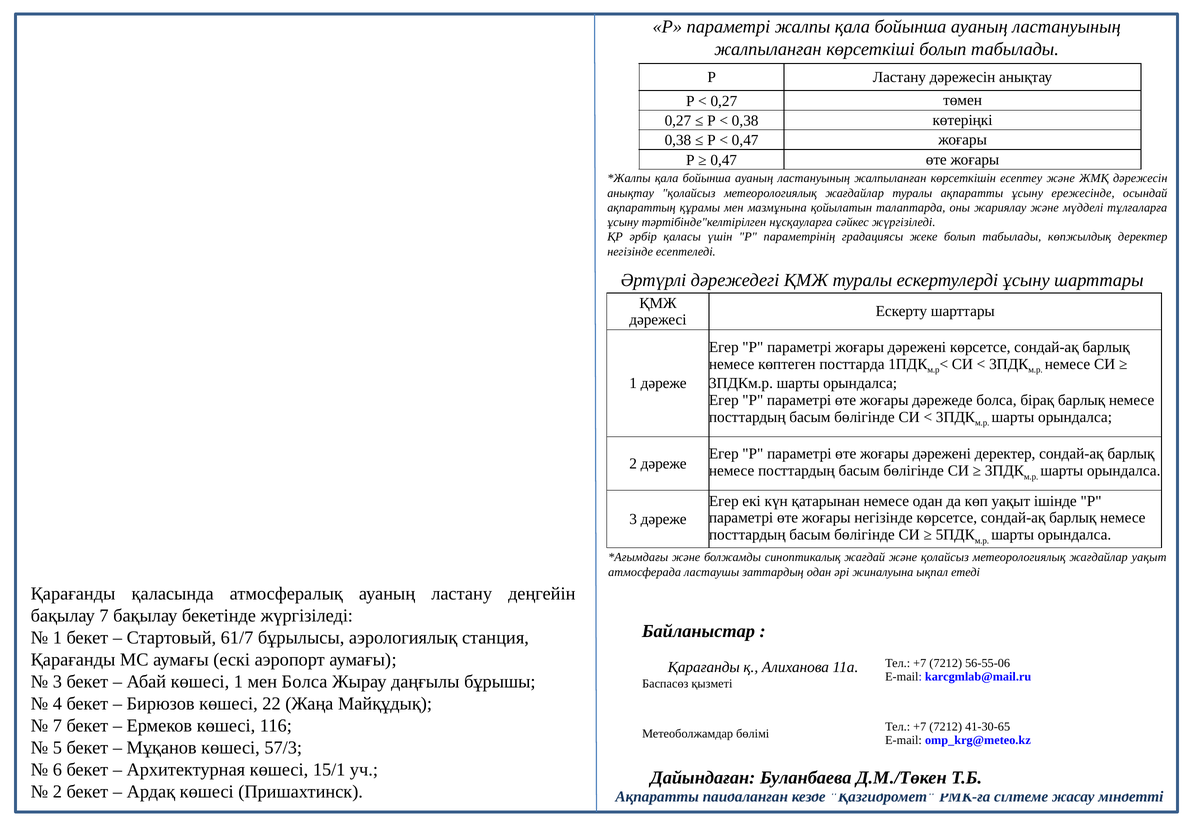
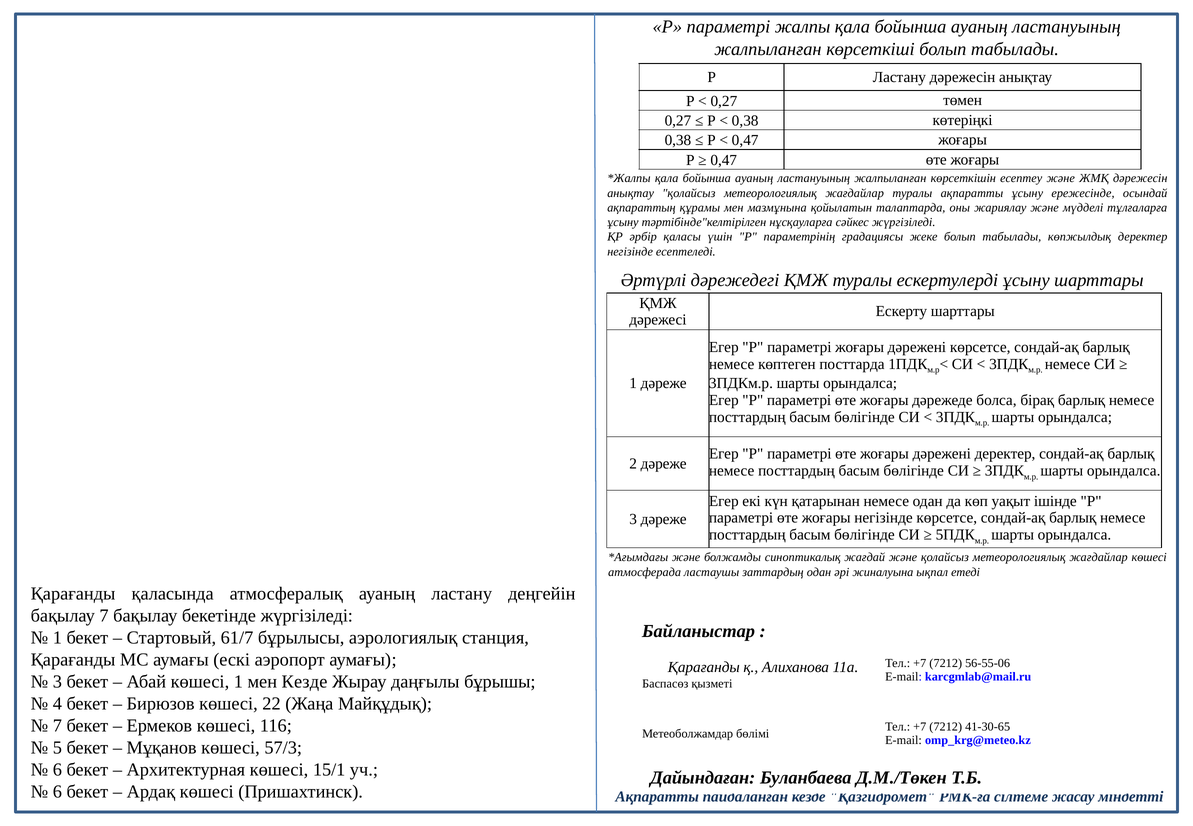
жағдайлар уақыт: уақыт -> көшесі
мен Болса: Болса -> Кезде
2 at (57, 792): 2 -> 6
